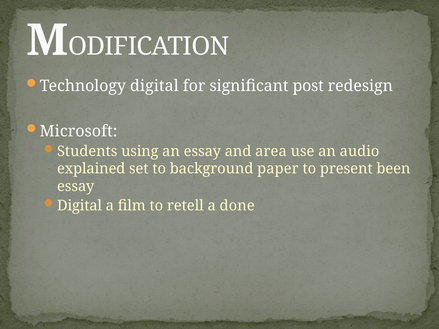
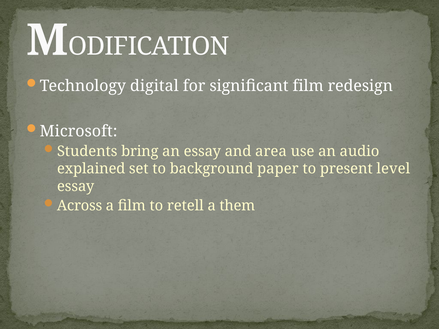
significant post: post -> film
using: using -> bring
been: been -> level
Digital at (80, 206): Digital -> Across
done: done -> them
